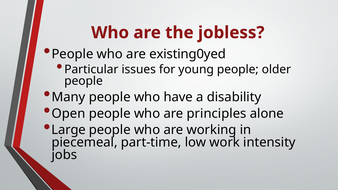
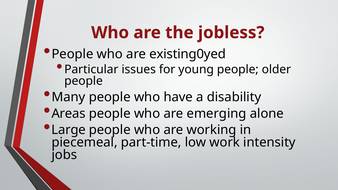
Open: Open -> Areas
principles: principles -> emerging
